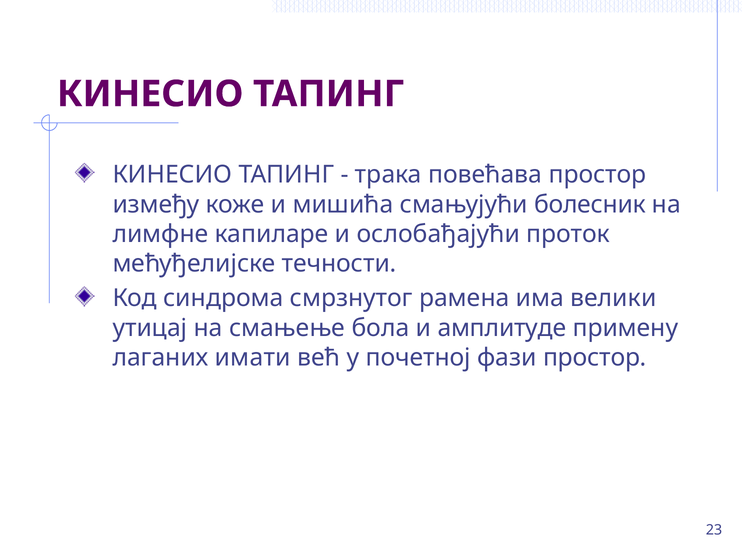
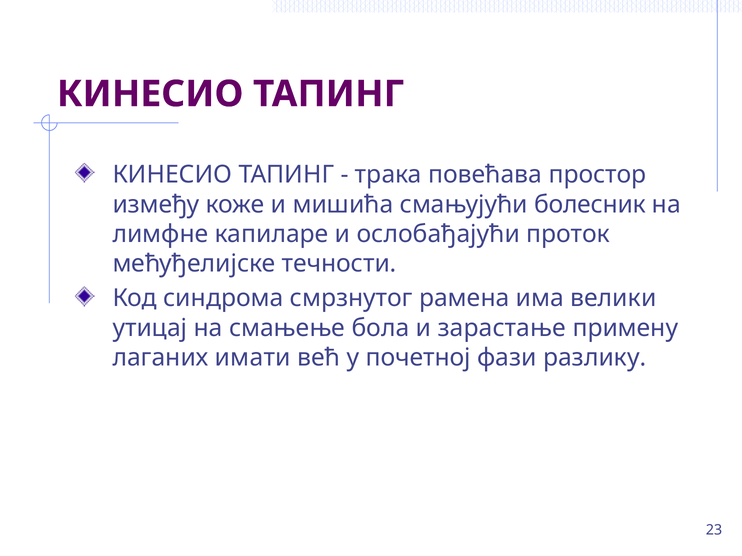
амплитуде: амплитуде -> зарастање
фази простор: простор -> разлику
